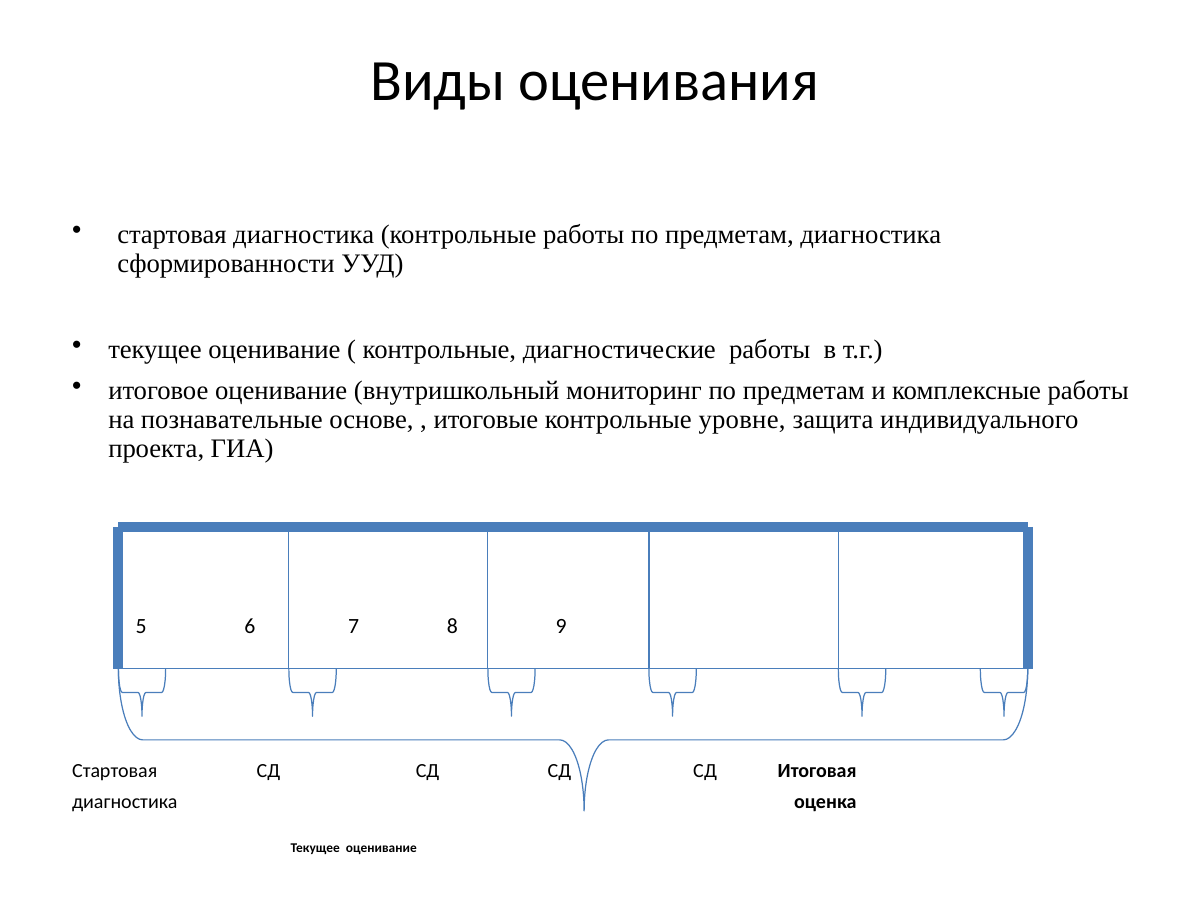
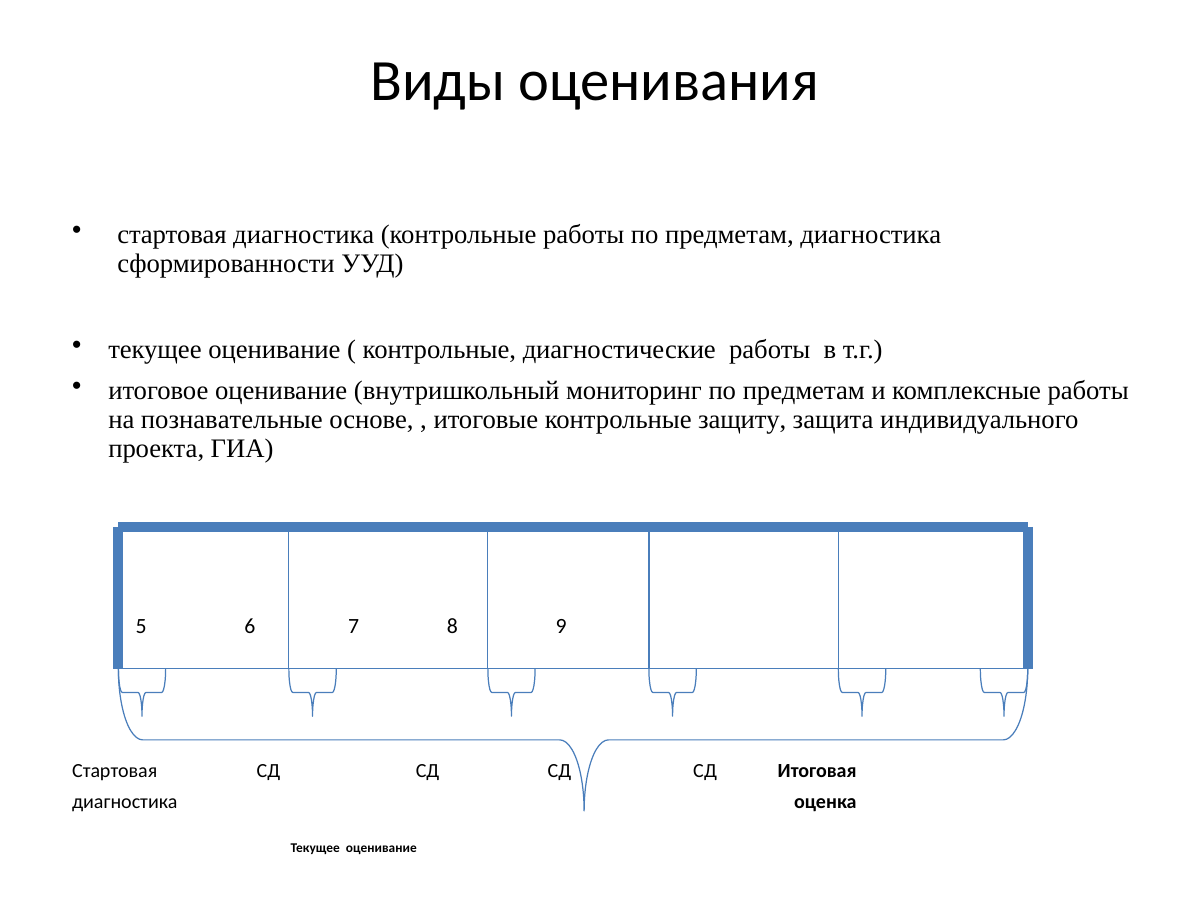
уровне: уровне -> защиту
